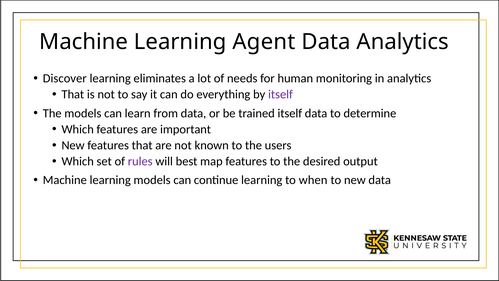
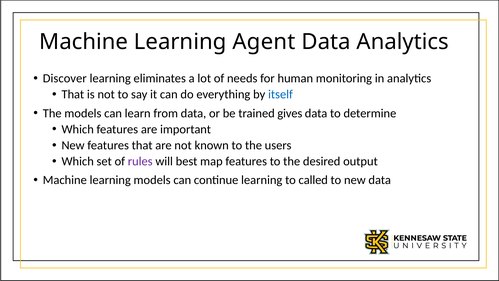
itself at (280, 94) colour: purple -> blue
trained itself: itself -> gives
when: when -> called
